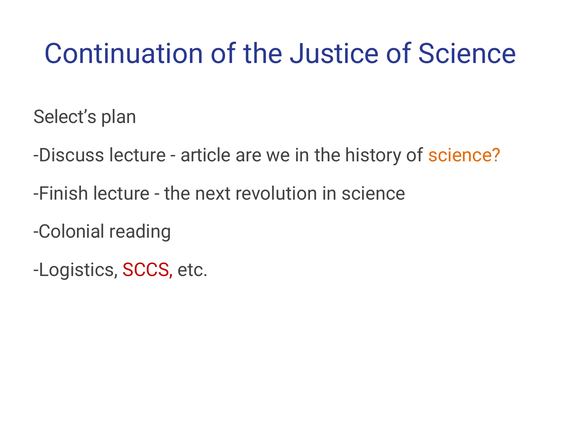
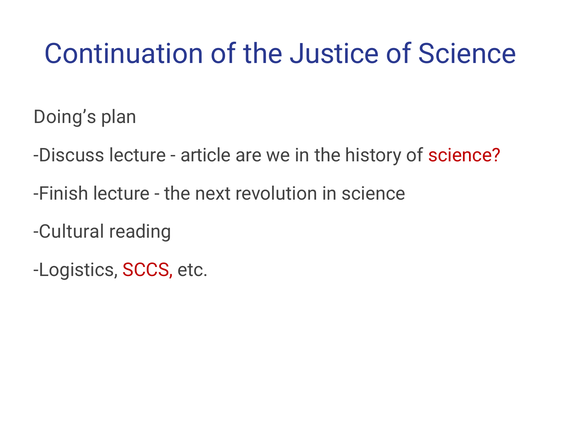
Select’s: Select’s -> Doing’s
science at (464, 155) colour: orange -> red
Colonial: Colonial -> Cultural
